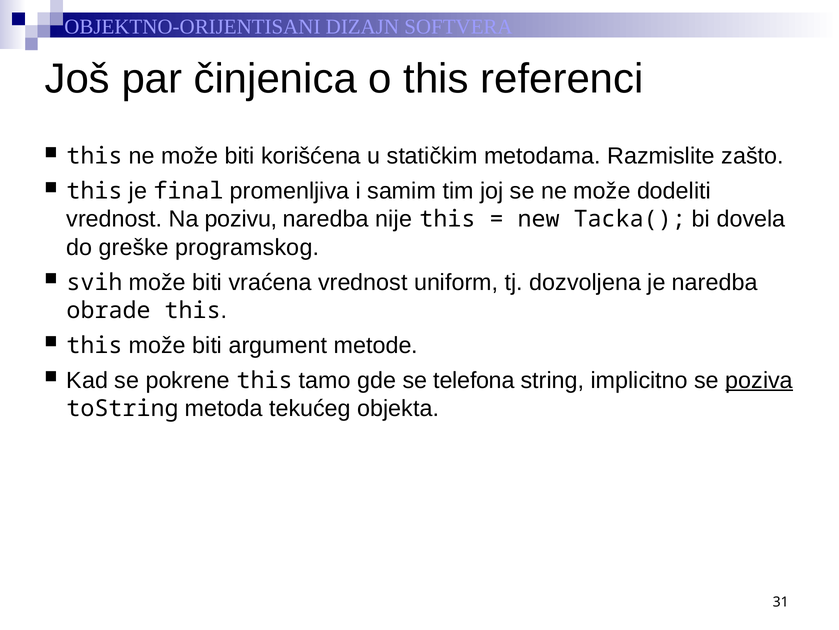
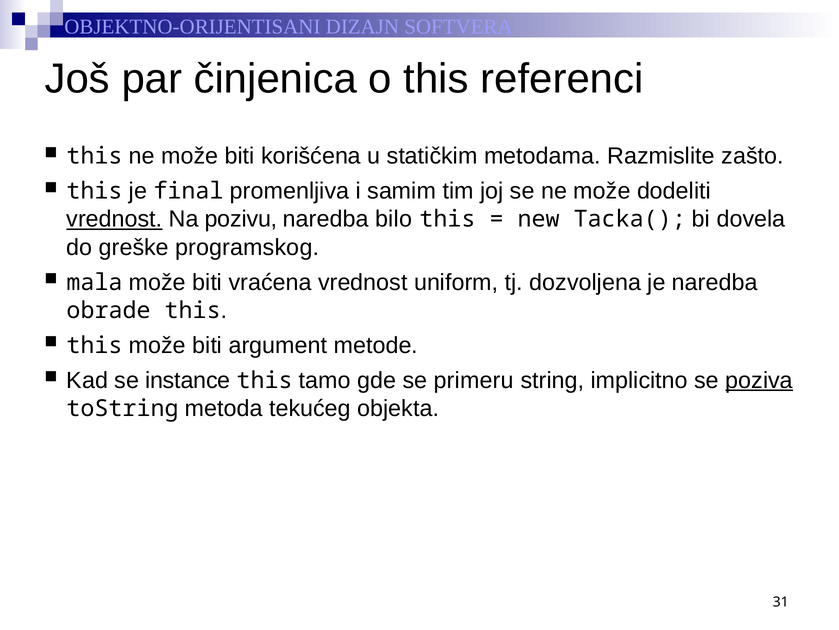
vrednost at (114, 219) underline: none -> present
nije: nije -> bilo
svih: svih -> mala
pokrene: pokrene -> instance
telefona: telefona -> primeru
